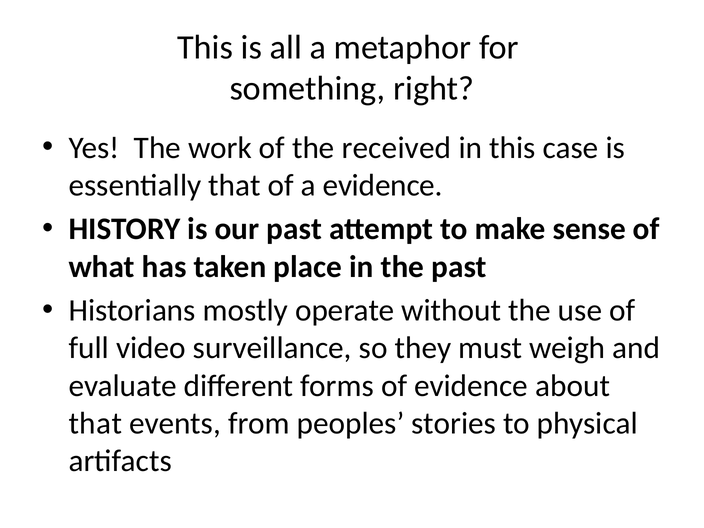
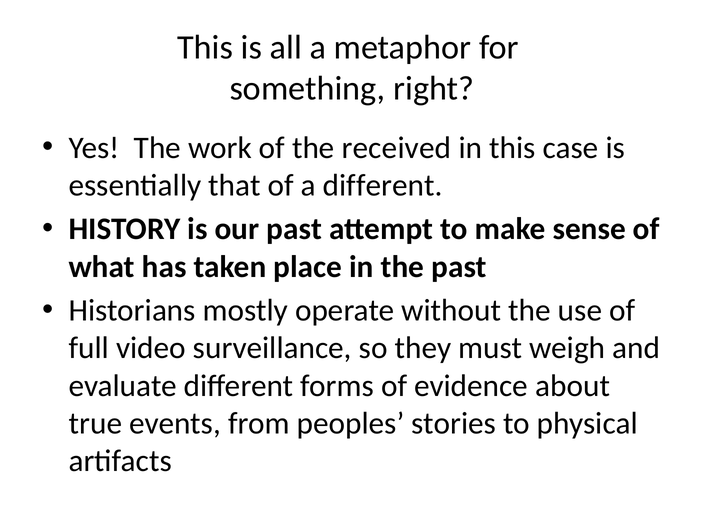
a evidence: evidence -> different
that at (95, 423): that -> true
